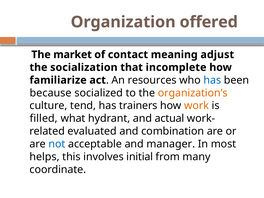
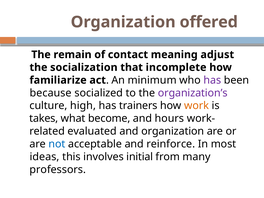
market: market -> remain
resources: resources -> minimum
has at (212, 80) colour: blue -> purple
organization’s colour: orange -> purple
tend: tend -> high
filled: filled -> takes
hydrant: hydrant -> become
actual: actual -> hours
and combination: combination -> organization
manager: manager -> reinforce
helps: helps -> ideas
coordinate: coordinate -> professors
